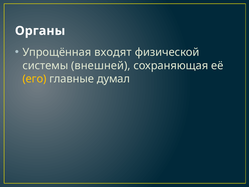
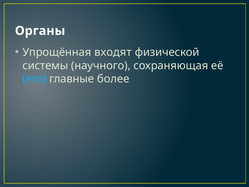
внешней: внешней -> научного
его colour: yellow -> light blue
думал: думал -> более
